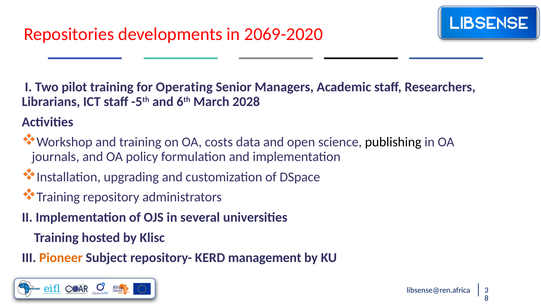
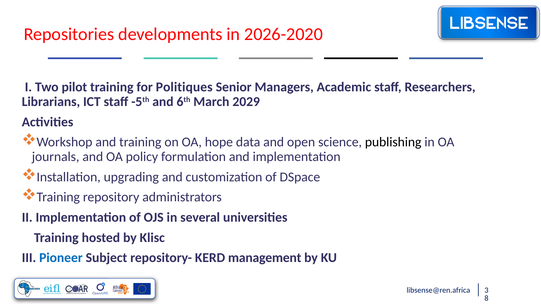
2069-2020: 2069-2020 -> 2026-2020
Operating: Operating -> Politiques
2028: 2028 -> 2029
costs: costs -> hope
Pioneer colour: orange -> blue
